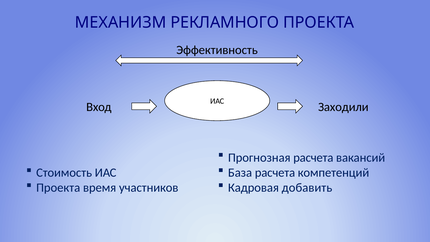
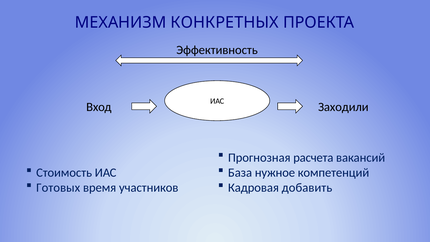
РЕКЛАМНОГО: РЕКЛАМНОГО -> КОНКРЕТНЫХ
База расчета: расчета -> нужное
Проекта at (58, 188): Проекта -> Готовых
